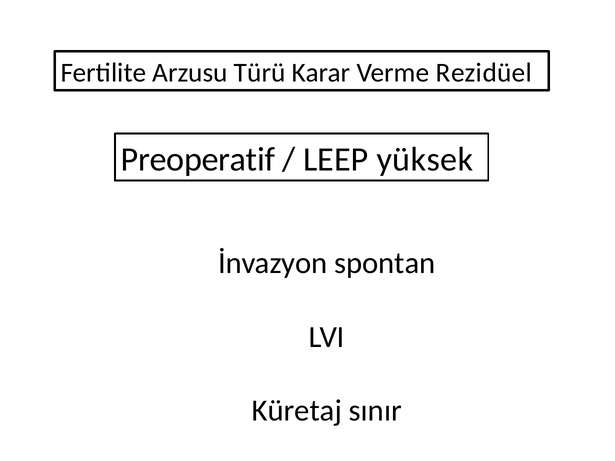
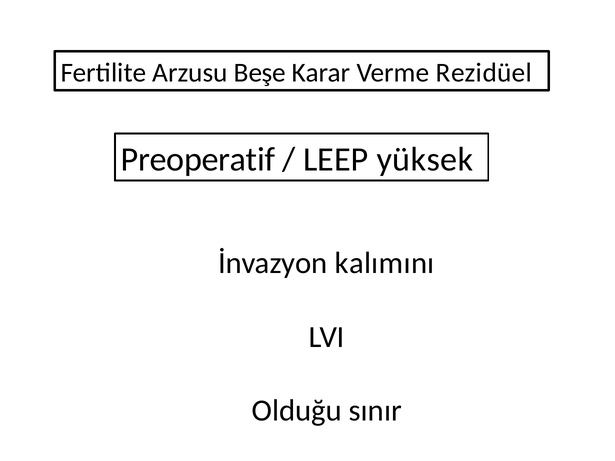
Türü: Türü -> Beşe
spontan: spontan -> kalımını
Küretaj: Küretaj -> Olduğu
